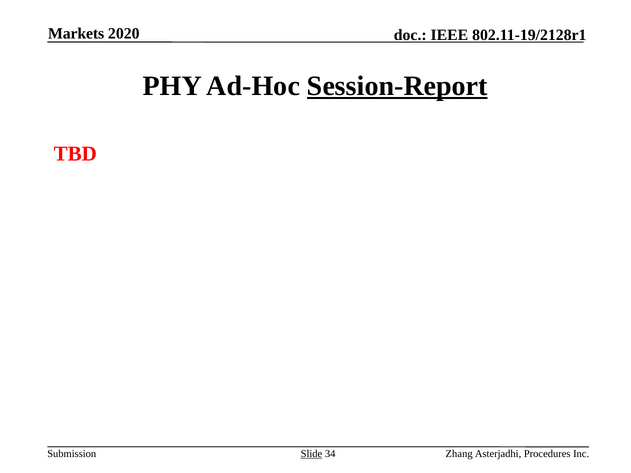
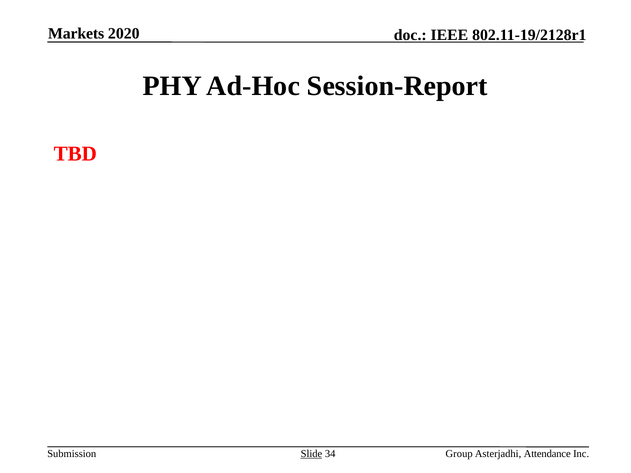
Session-Report underline: present -> none
Zhang: Zhang -> Group
Procedures: Procedures -> Attendance
